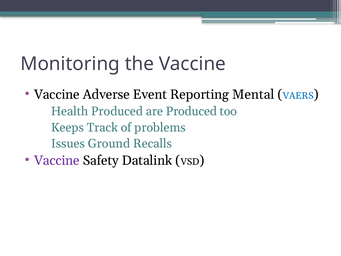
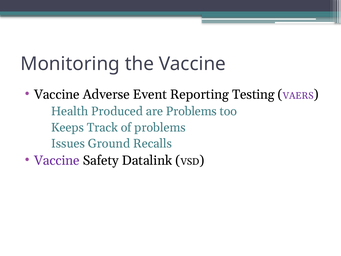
Mental: Mental -> Testing
VAERS colour: blue -> purple
are Produced: Produced -> Problems
